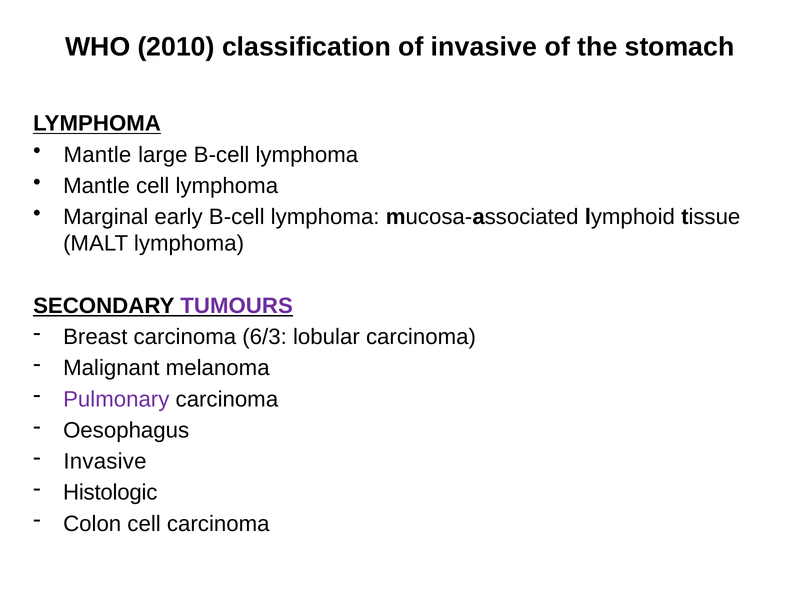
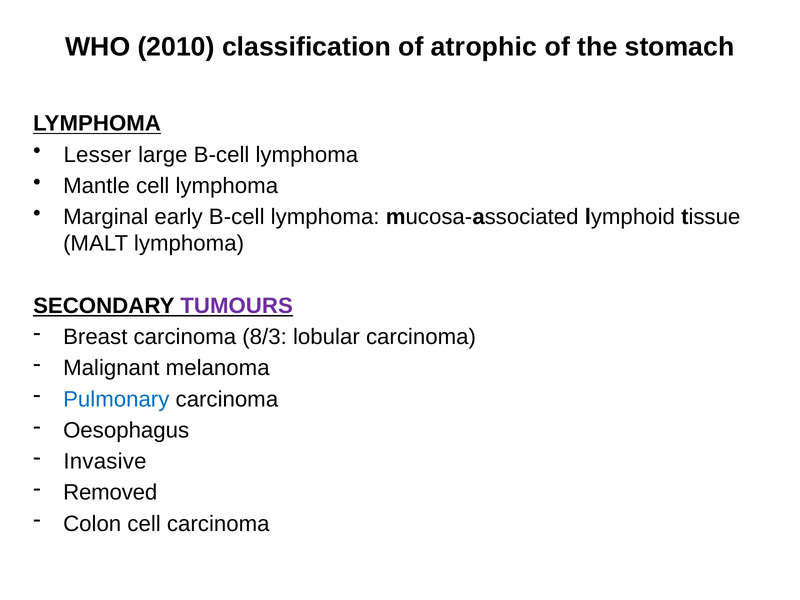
of invasive: invasive -> atrophic
Mantle at (97, 155): Mantle -> Lesser
6/3: 6/3 -> 8/3
Pulmonary colour: purple -> blue
Histologic: Histologic -> Removed
